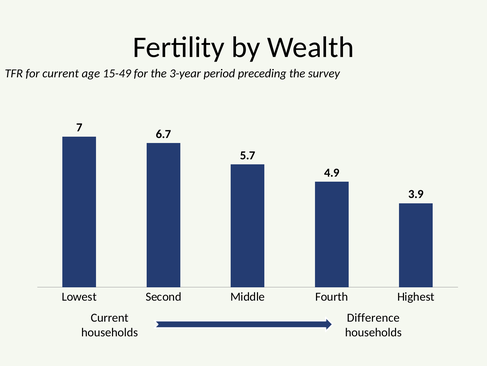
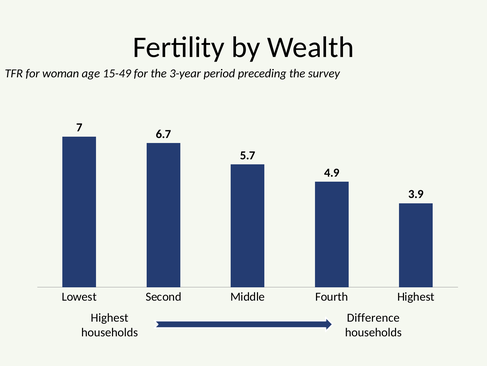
for current: current -> woman
Current at (110, 317): Current -> Highest
